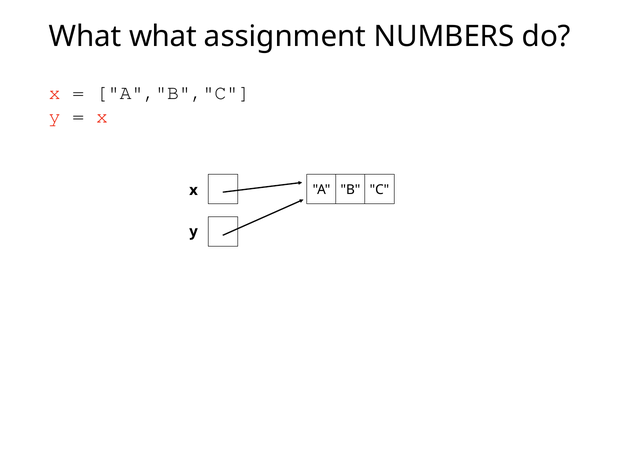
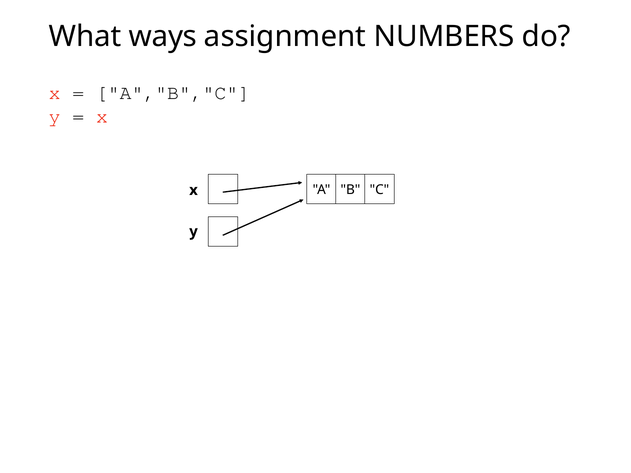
What what: what -> ways
